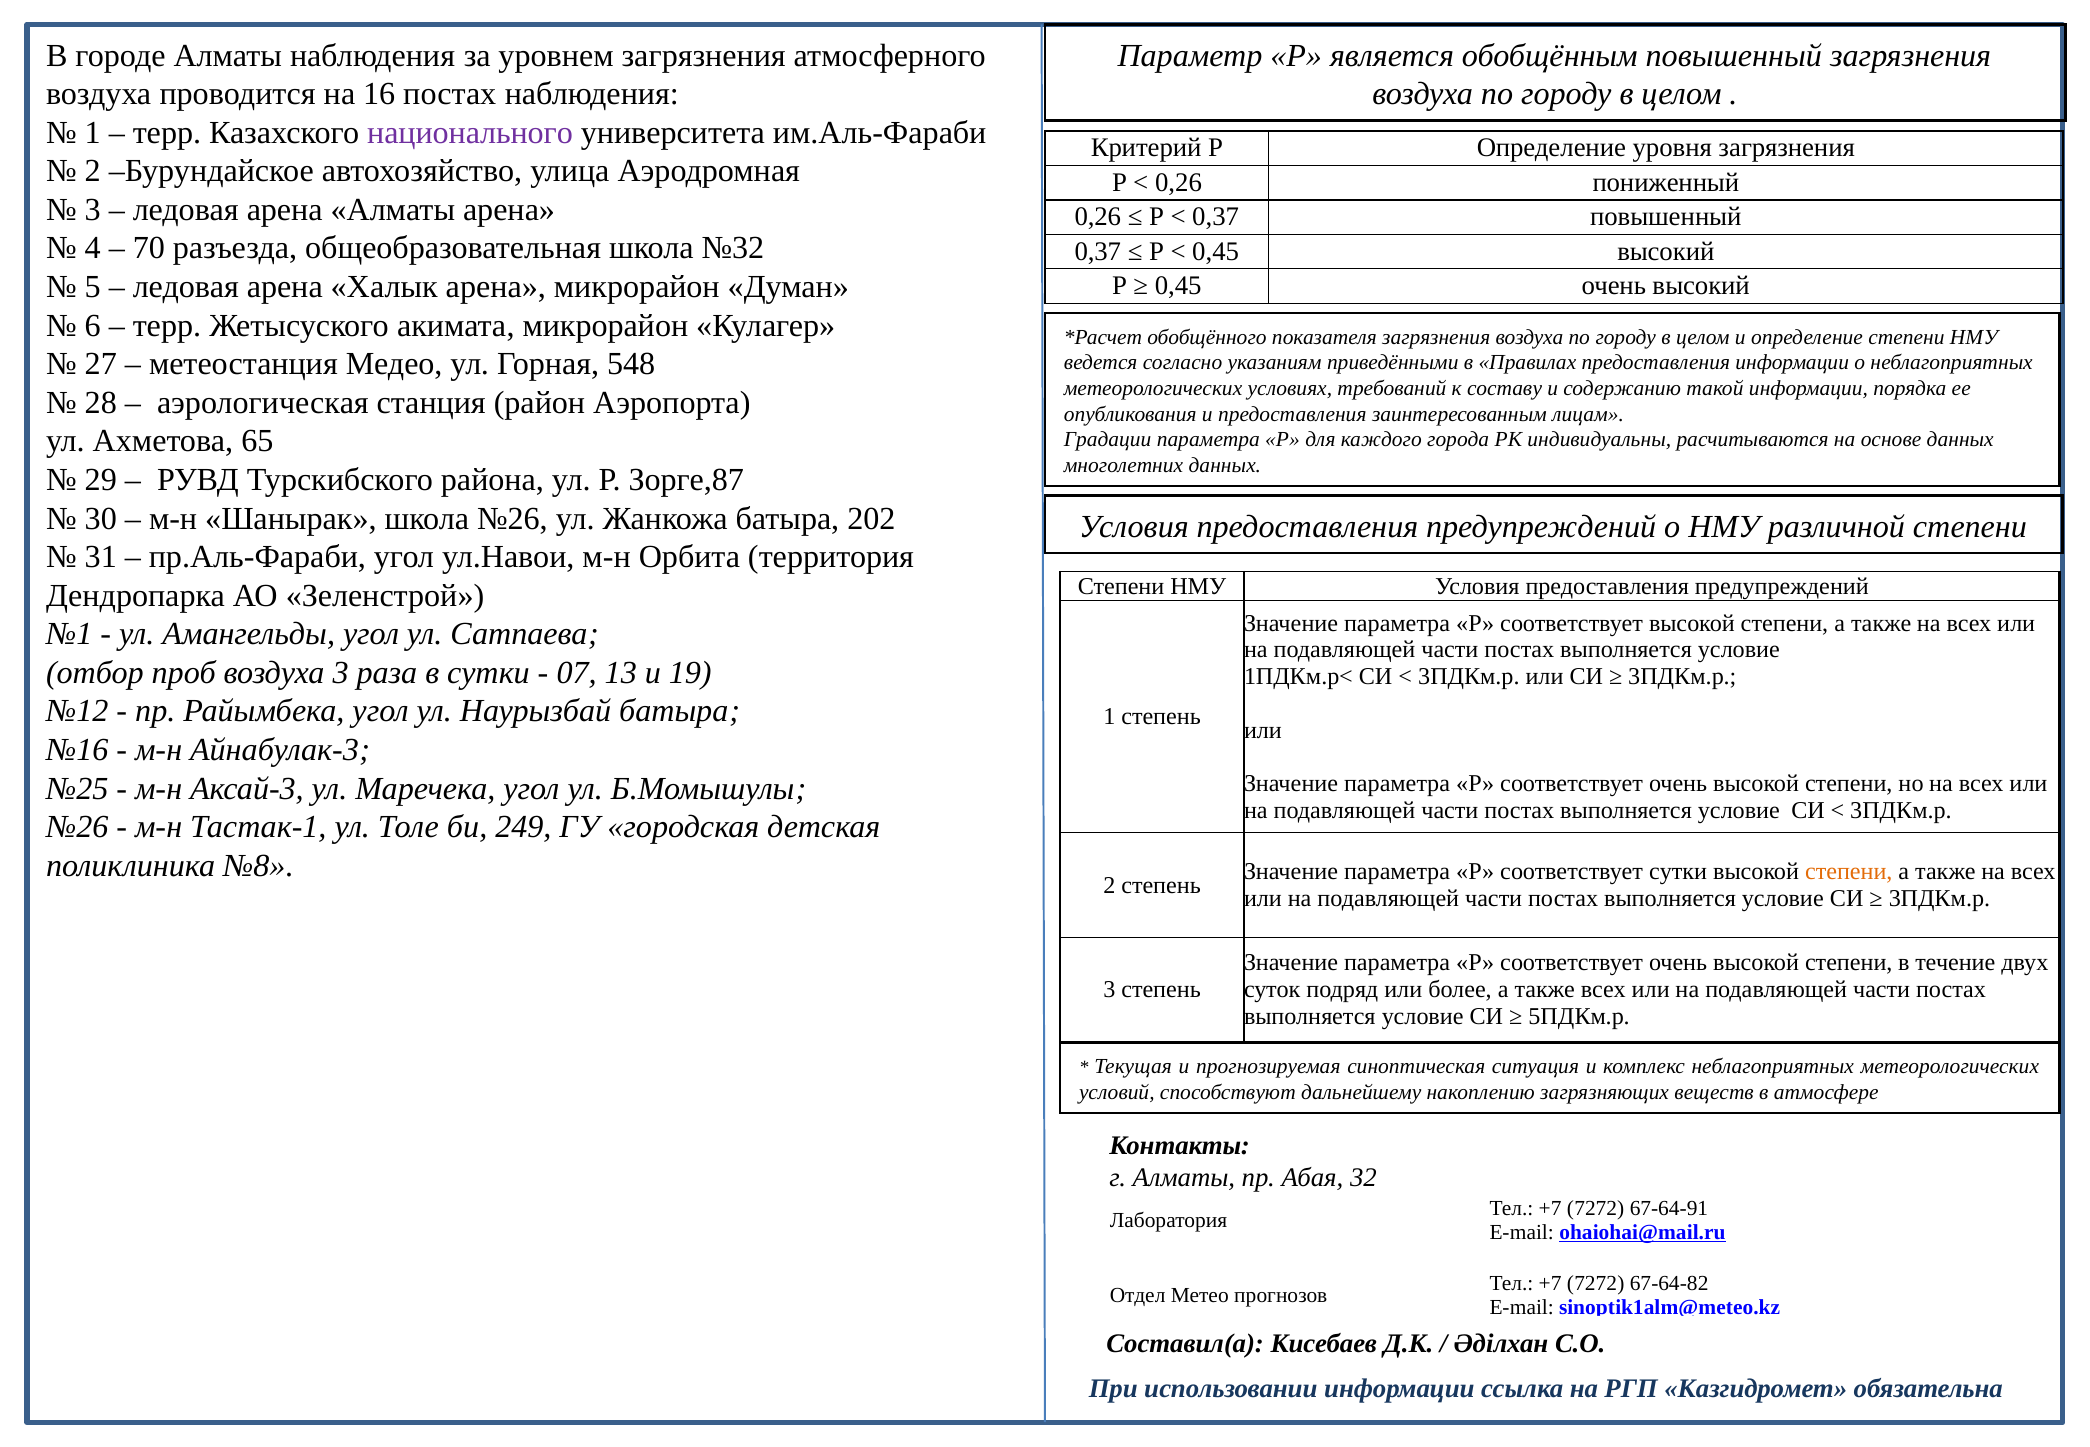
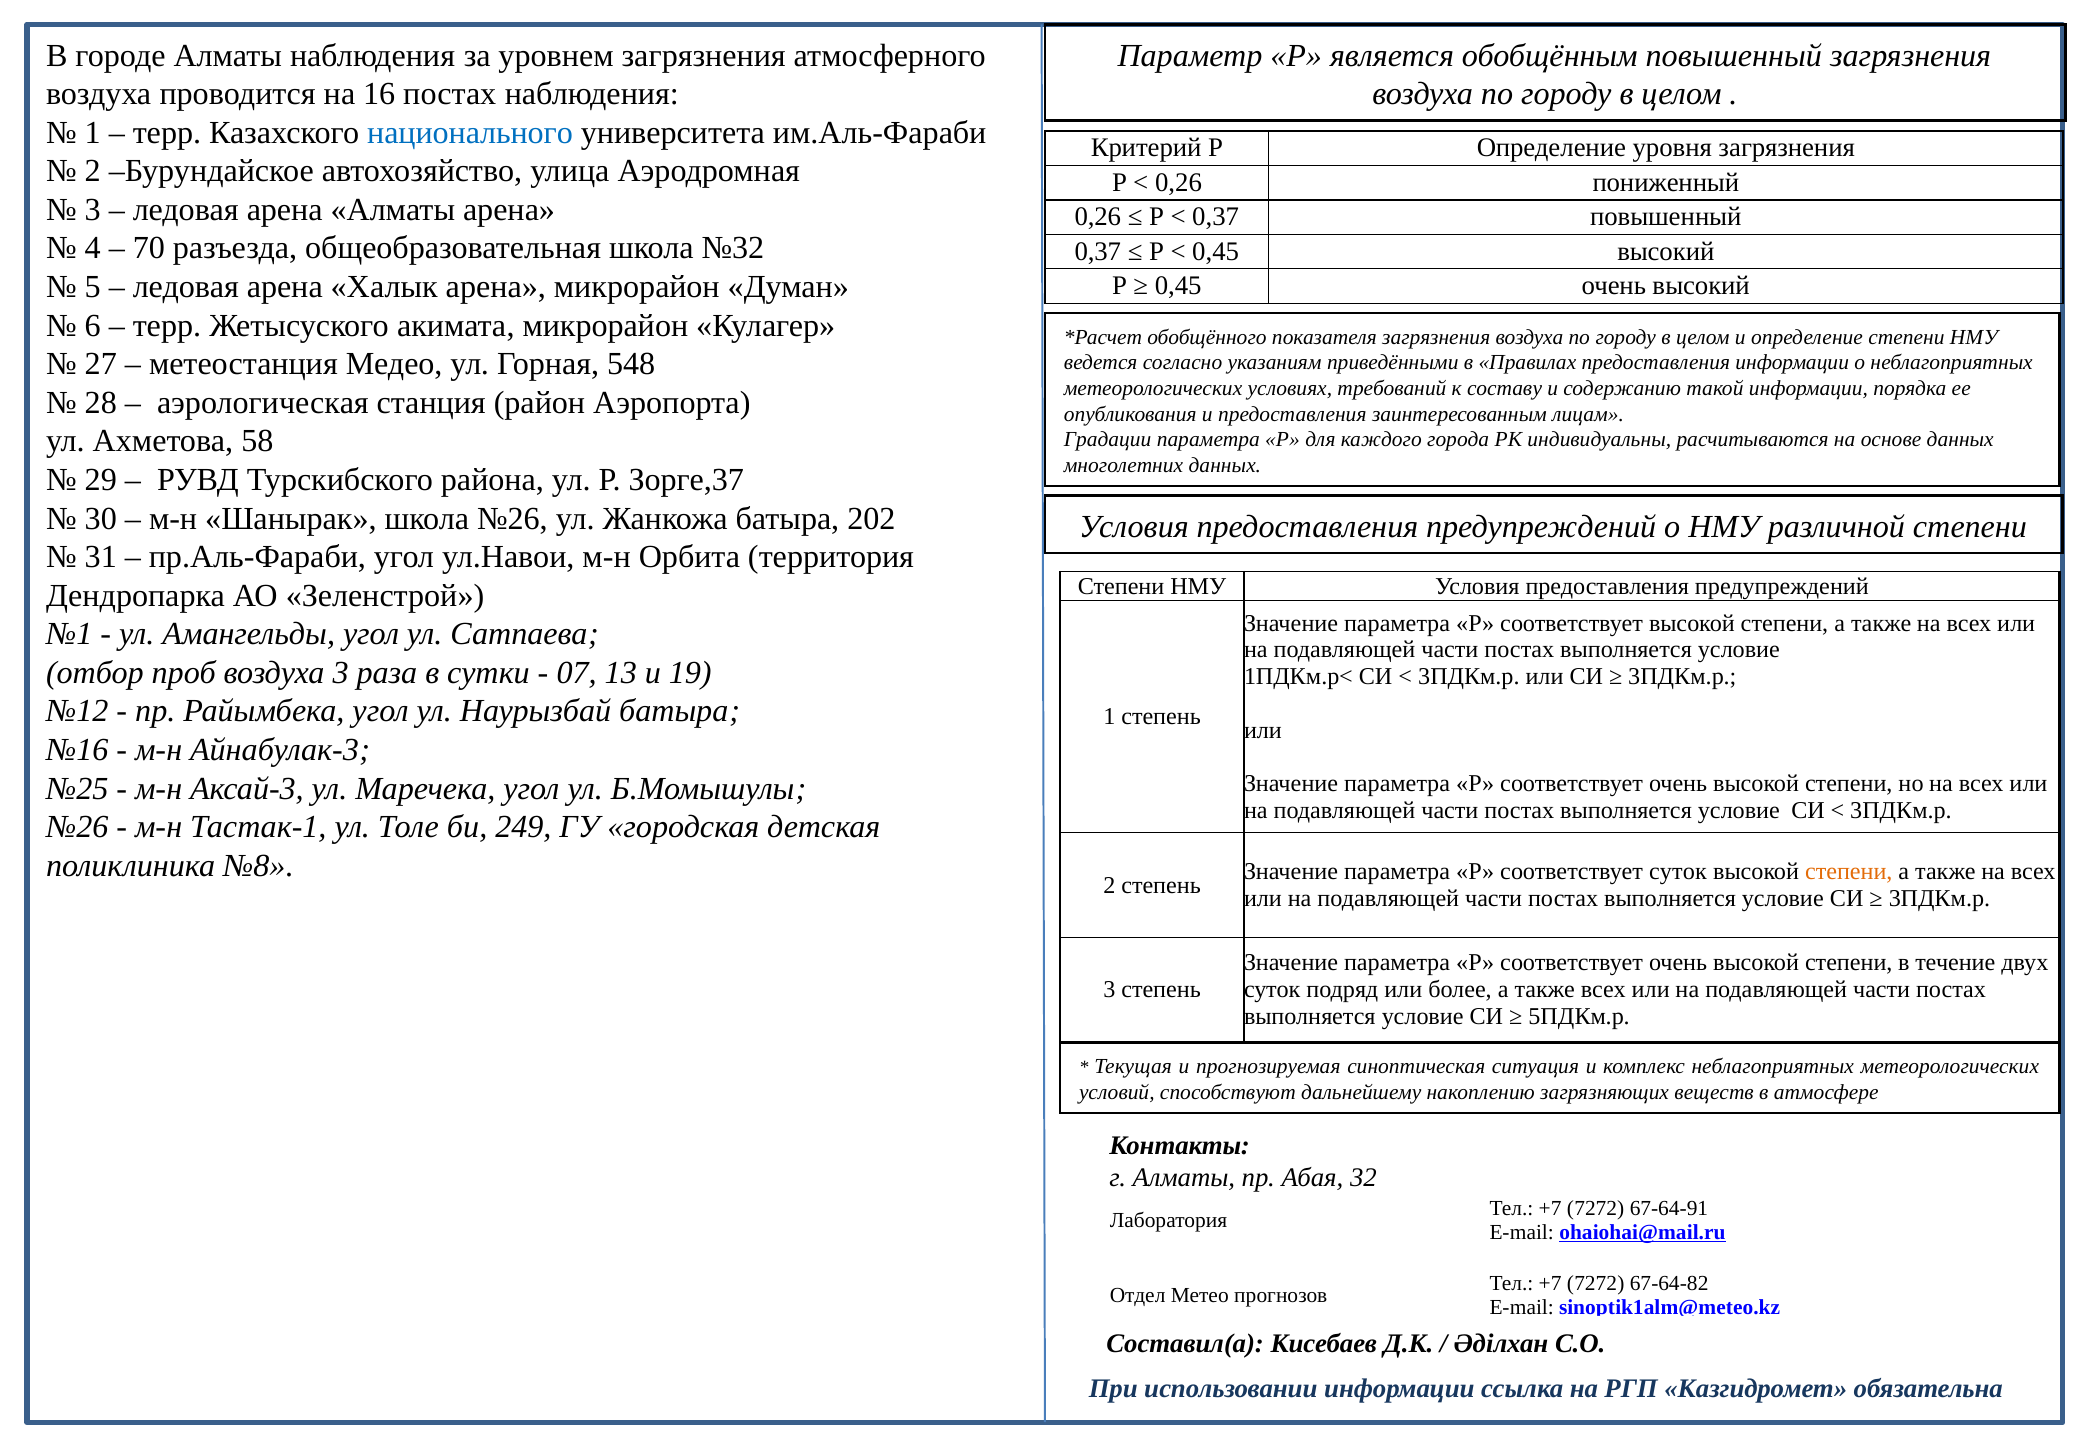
национального colour: purple -> blue
65: 65 -> 58
Зорге,87: Зорге,87 -> Зорге,37
соответствует сутки: сутки -> суток
